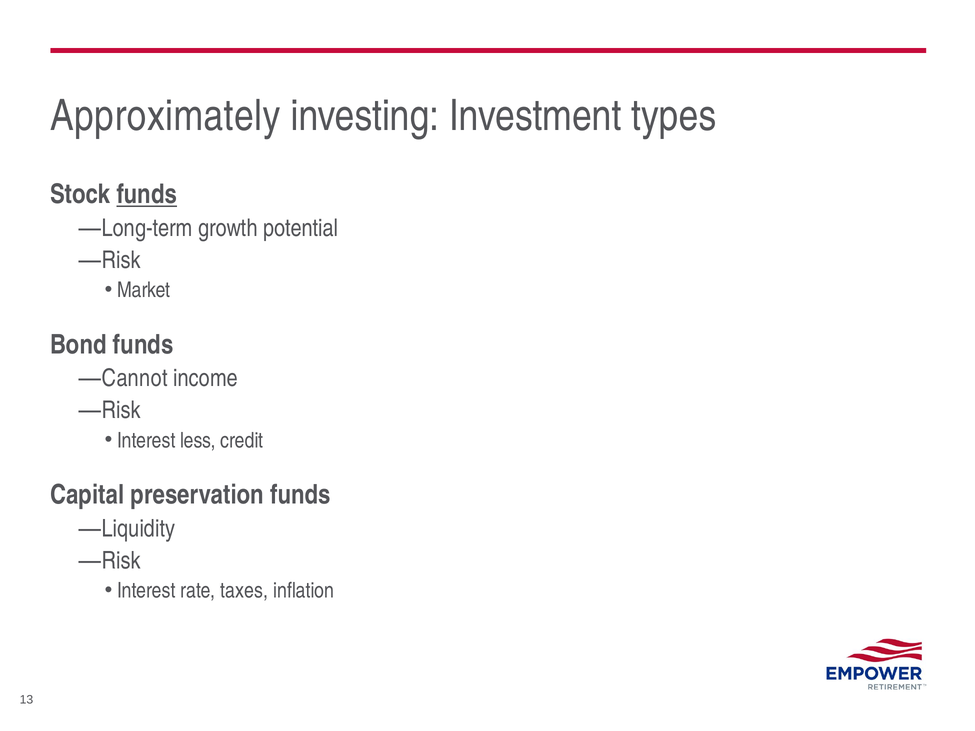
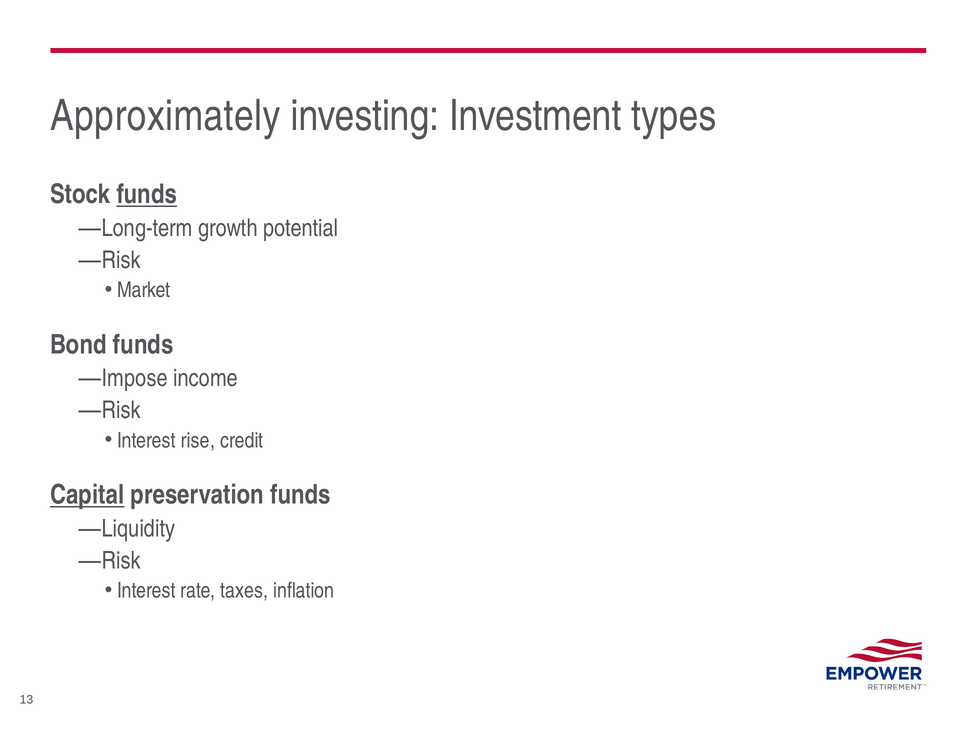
Cannot: Cannot -> Impose
less: less -> rise
Capital underline: none -> present
